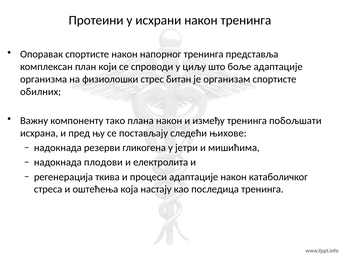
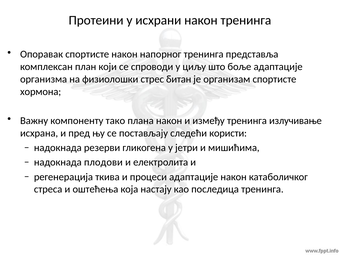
обилних: обилних -> хормона
побољшати: побољшати -> излучивање
њихове: њихове -> користи
